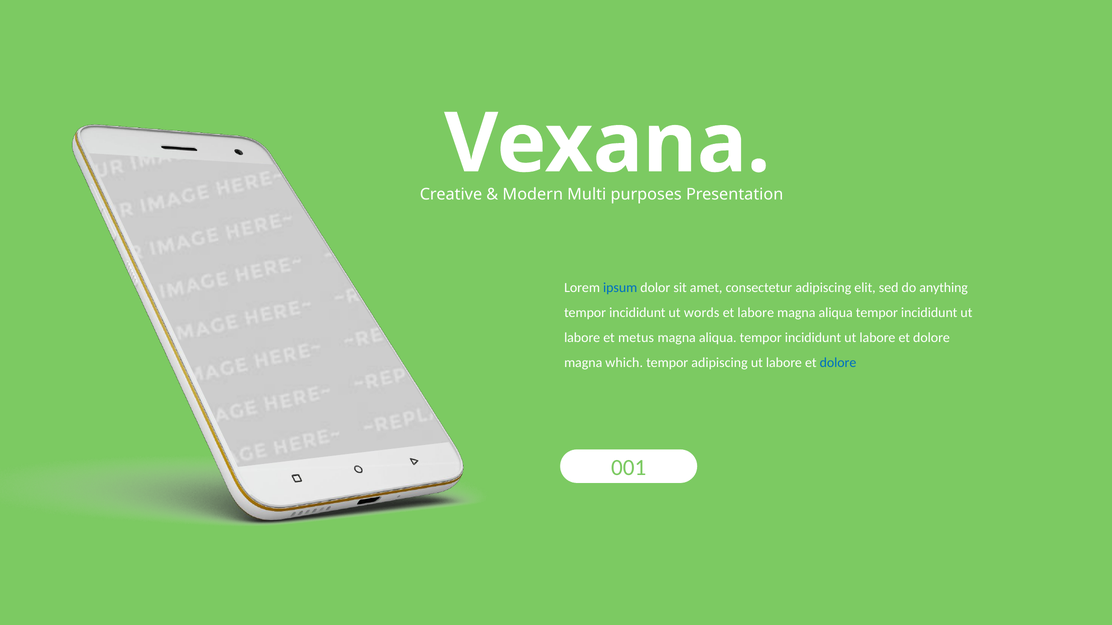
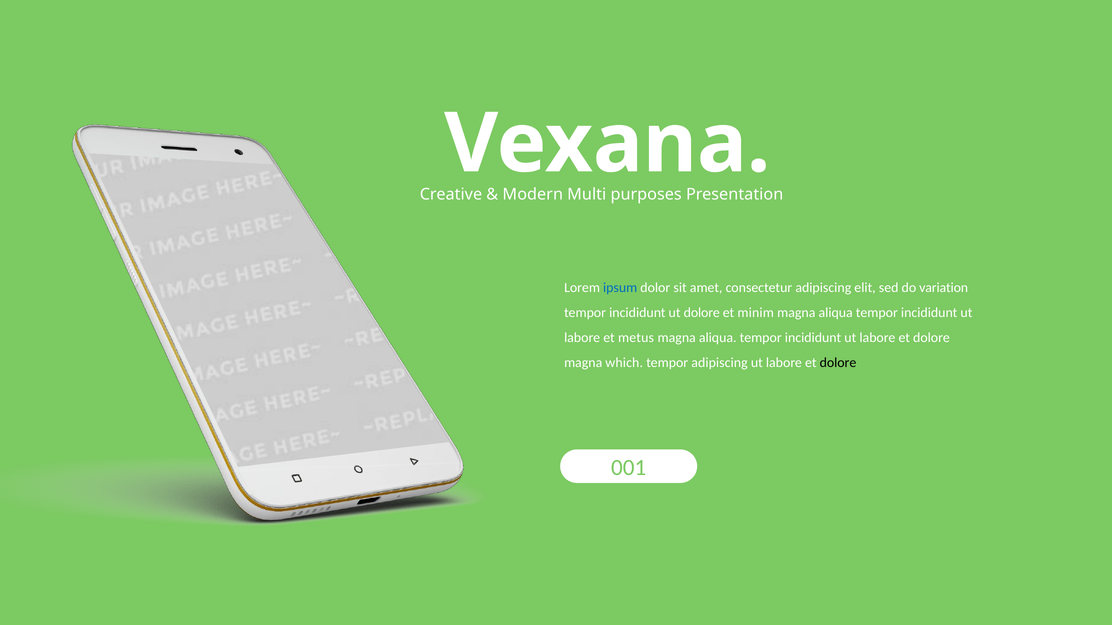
anything: anything -> variation
ut words: words -> dolore
et labore: labore -> minim
dolore at (838, 363) colour: blue -> black
